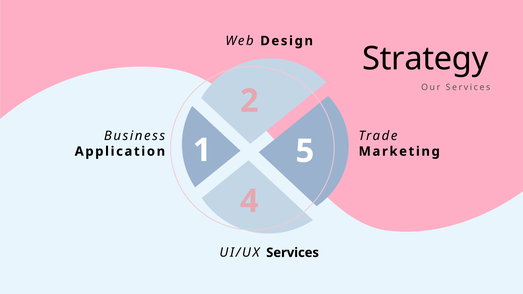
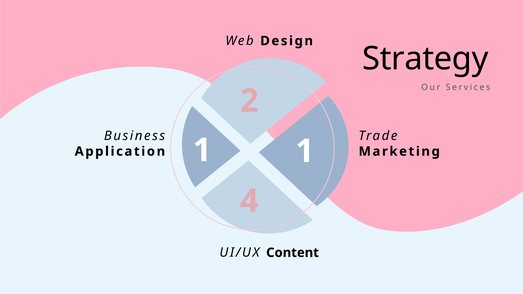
1 5: 5 -> 1
UI/UX Services: Services -> Content
